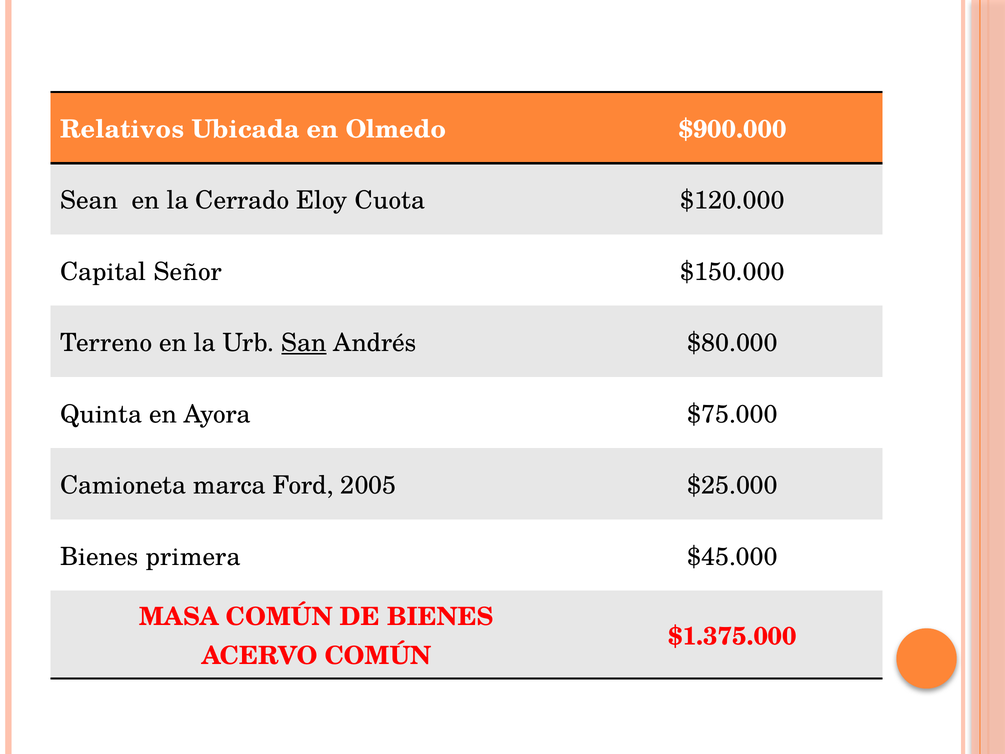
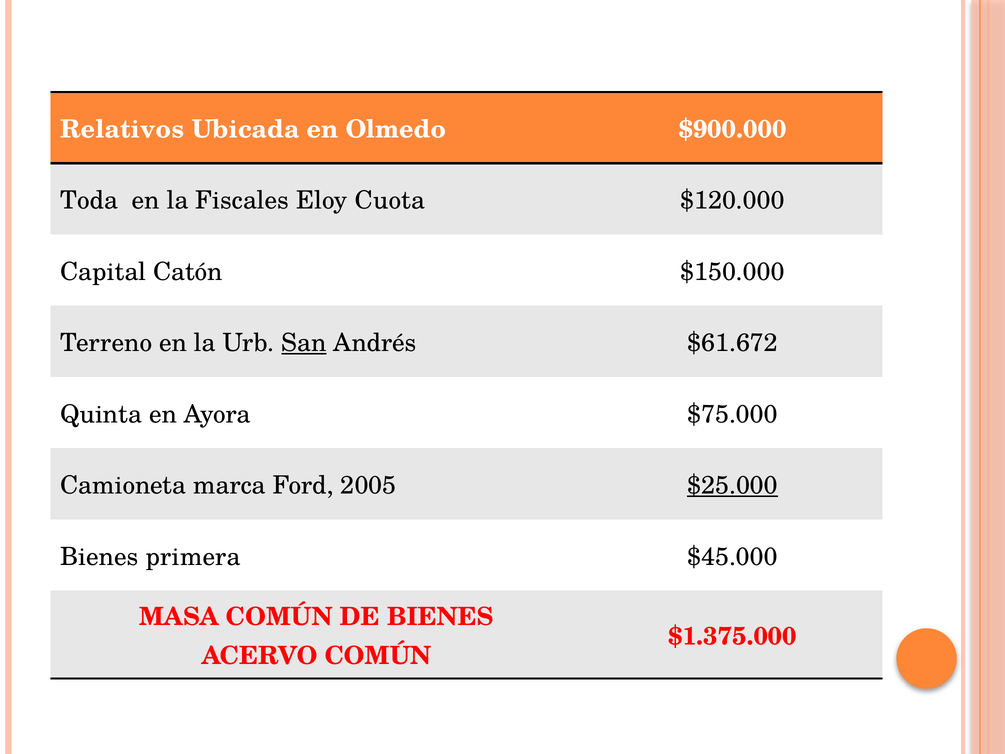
Sean: Sean -> Toda
Cerrado: Cerrado -> Fiscales
Señor: Señor -> Catón
$80.000: $80.000 -> $61.672
$25.000 underline: none -> present
